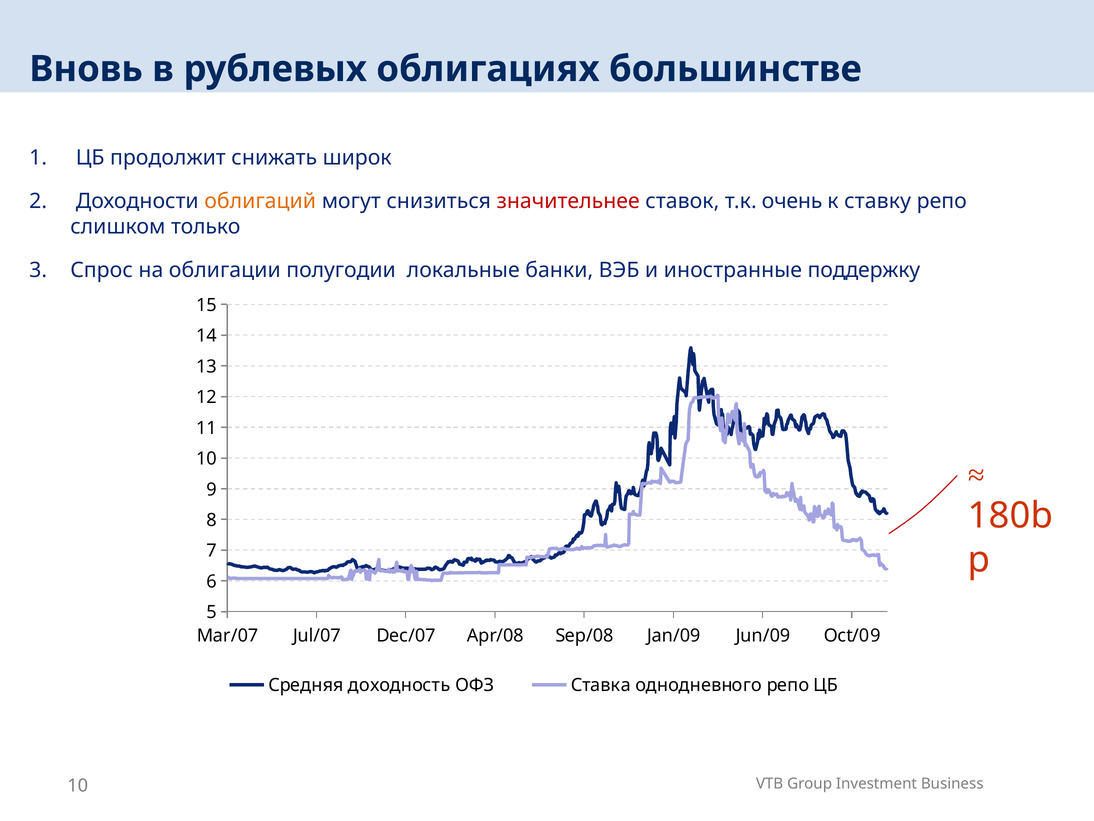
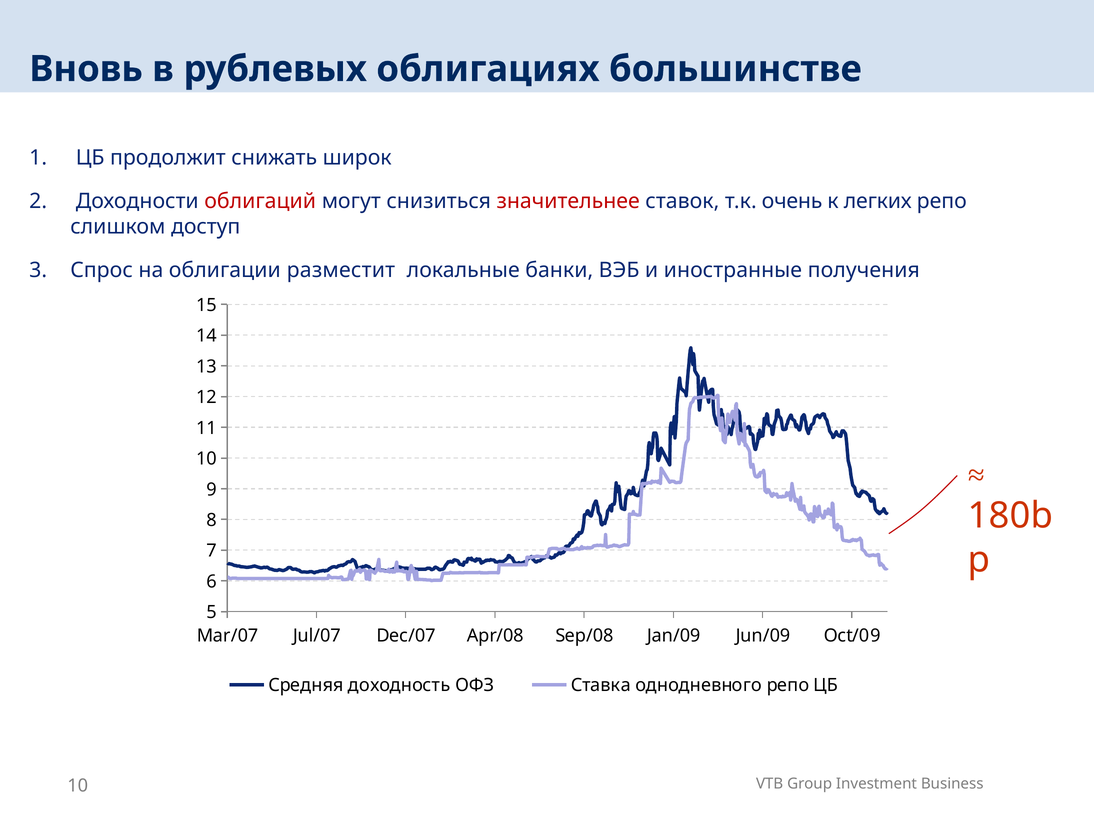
облигаций colour: orange -> red
ставку: ставку -> легких
только: только -> доступ
полугодии: полугодии -> разместит
поддержку: поддержку -> получения
